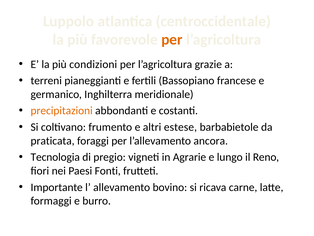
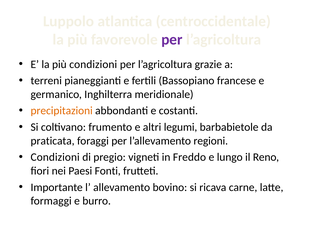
per at (172, 40) colour: orange -> purple
estese: estese -> legumi
ancora: ancora -> regioni
Tecnologia at (55, 157): Tecnologia -> Condizioni
Agrarie: Agrarie -> Freddo
